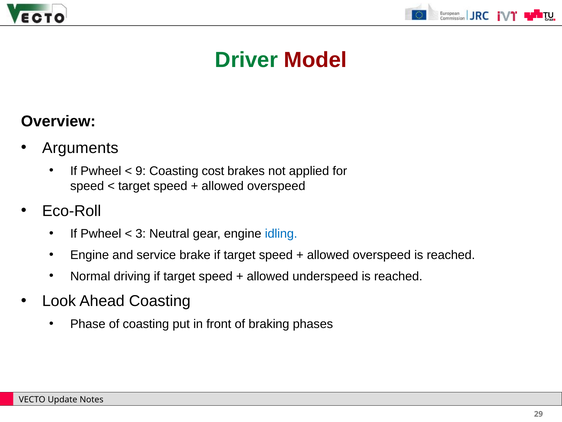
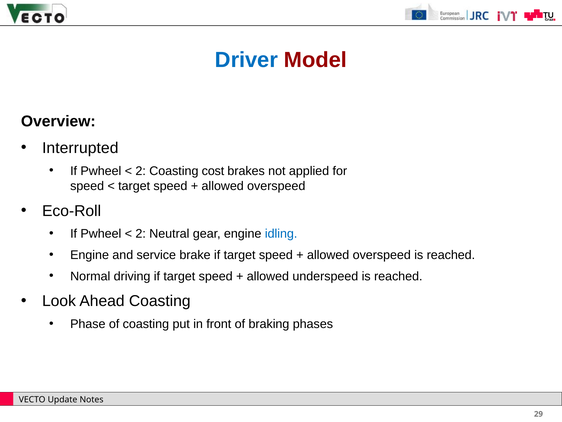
Driver colour: green -> blue
Arguments: Arguments -> Interrupted
9 at (141, 171): 9 -> 2
3 at (141, 233): 3 -> 2
